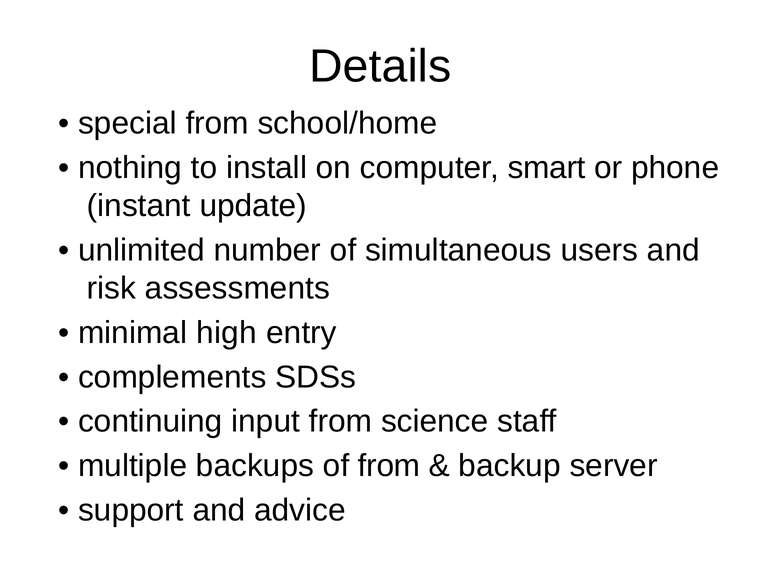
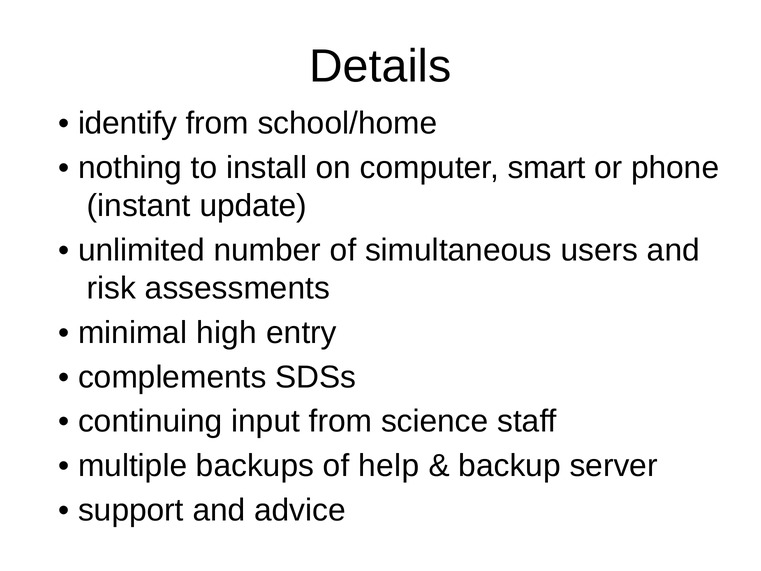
special: special -> identify
of from: from -> help
